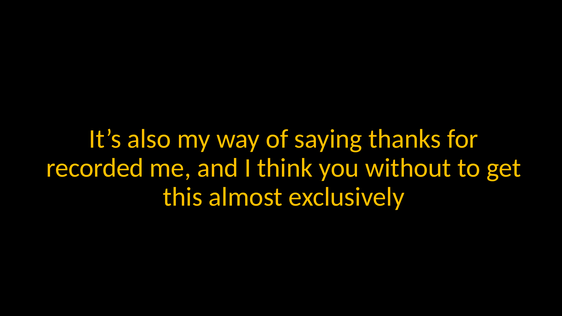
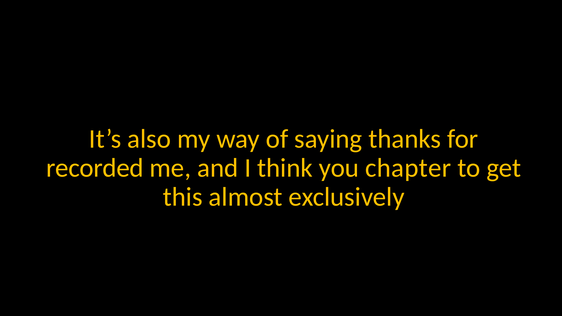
without: without -> chapter
